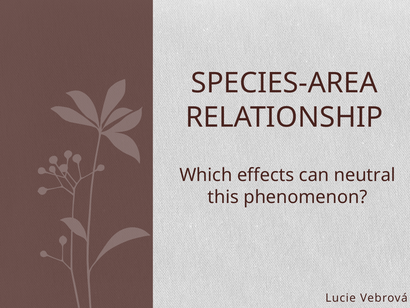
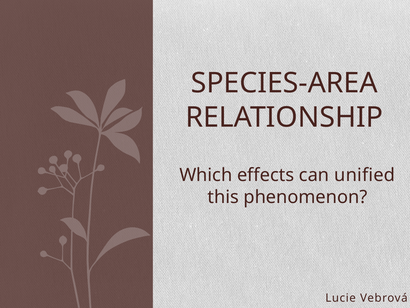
neutral: neutral -> unified
